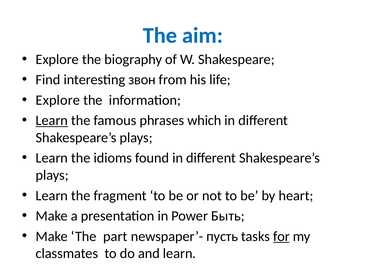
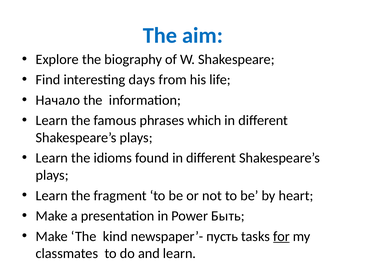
звон: звон -> days
Explore at (58, 100): Explore -> Начало
Learn at (52, 120) underline: present -> none
part: part -> kind
